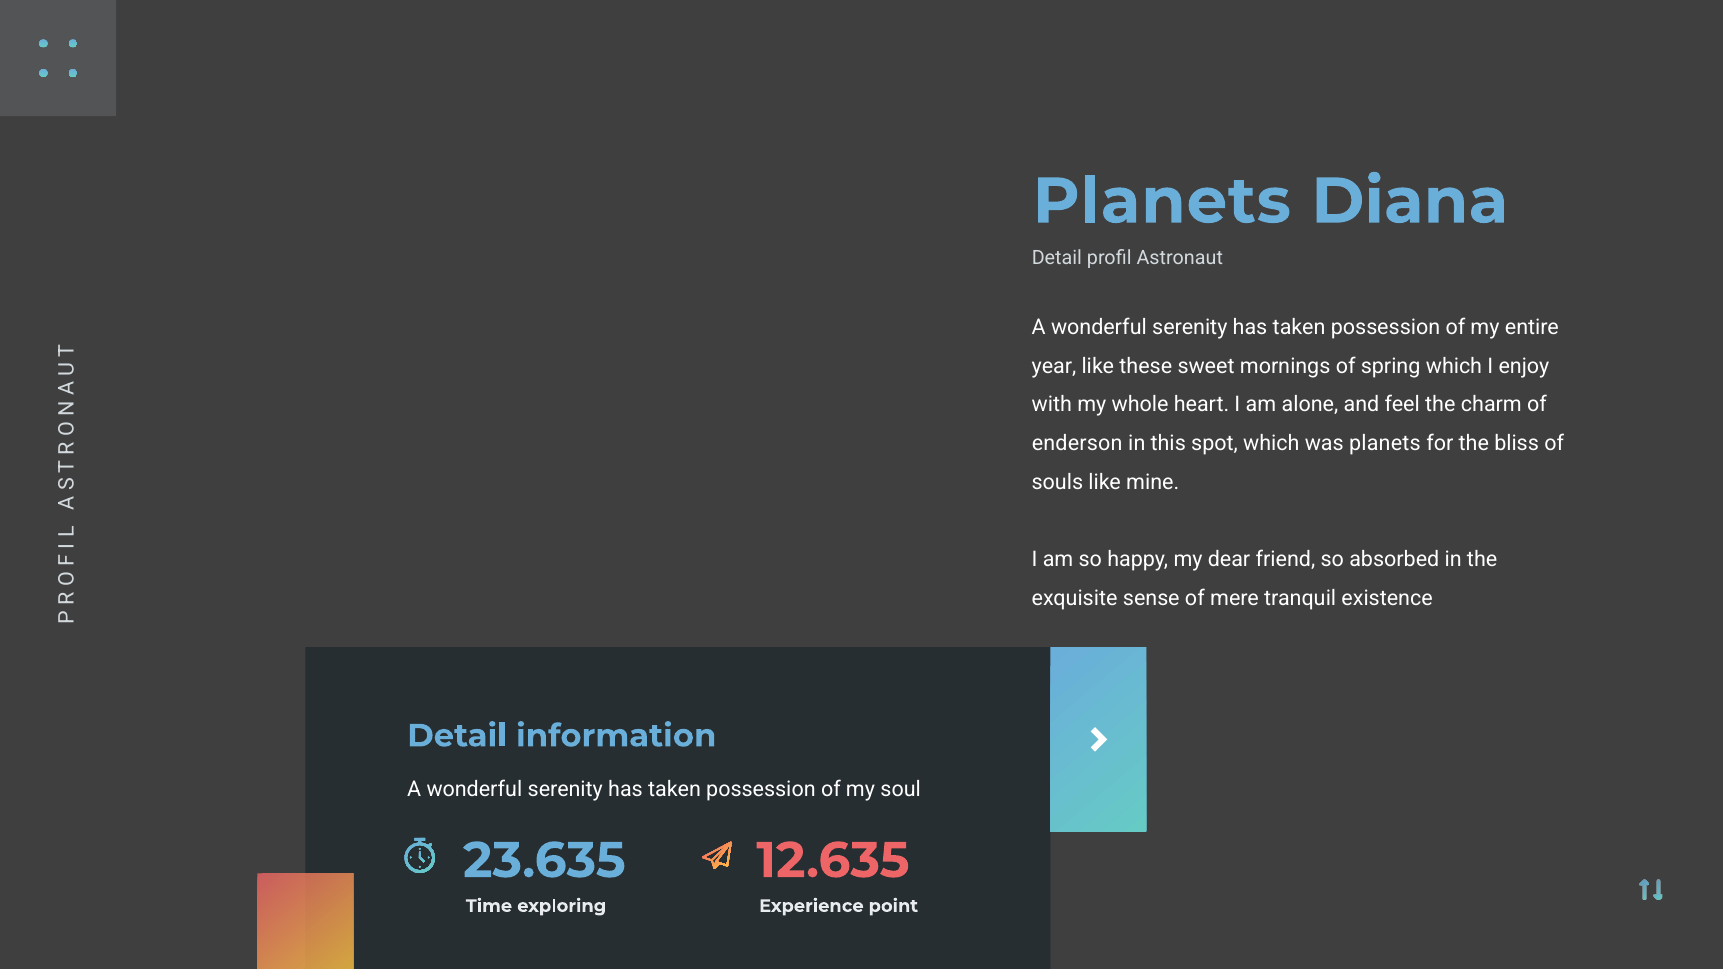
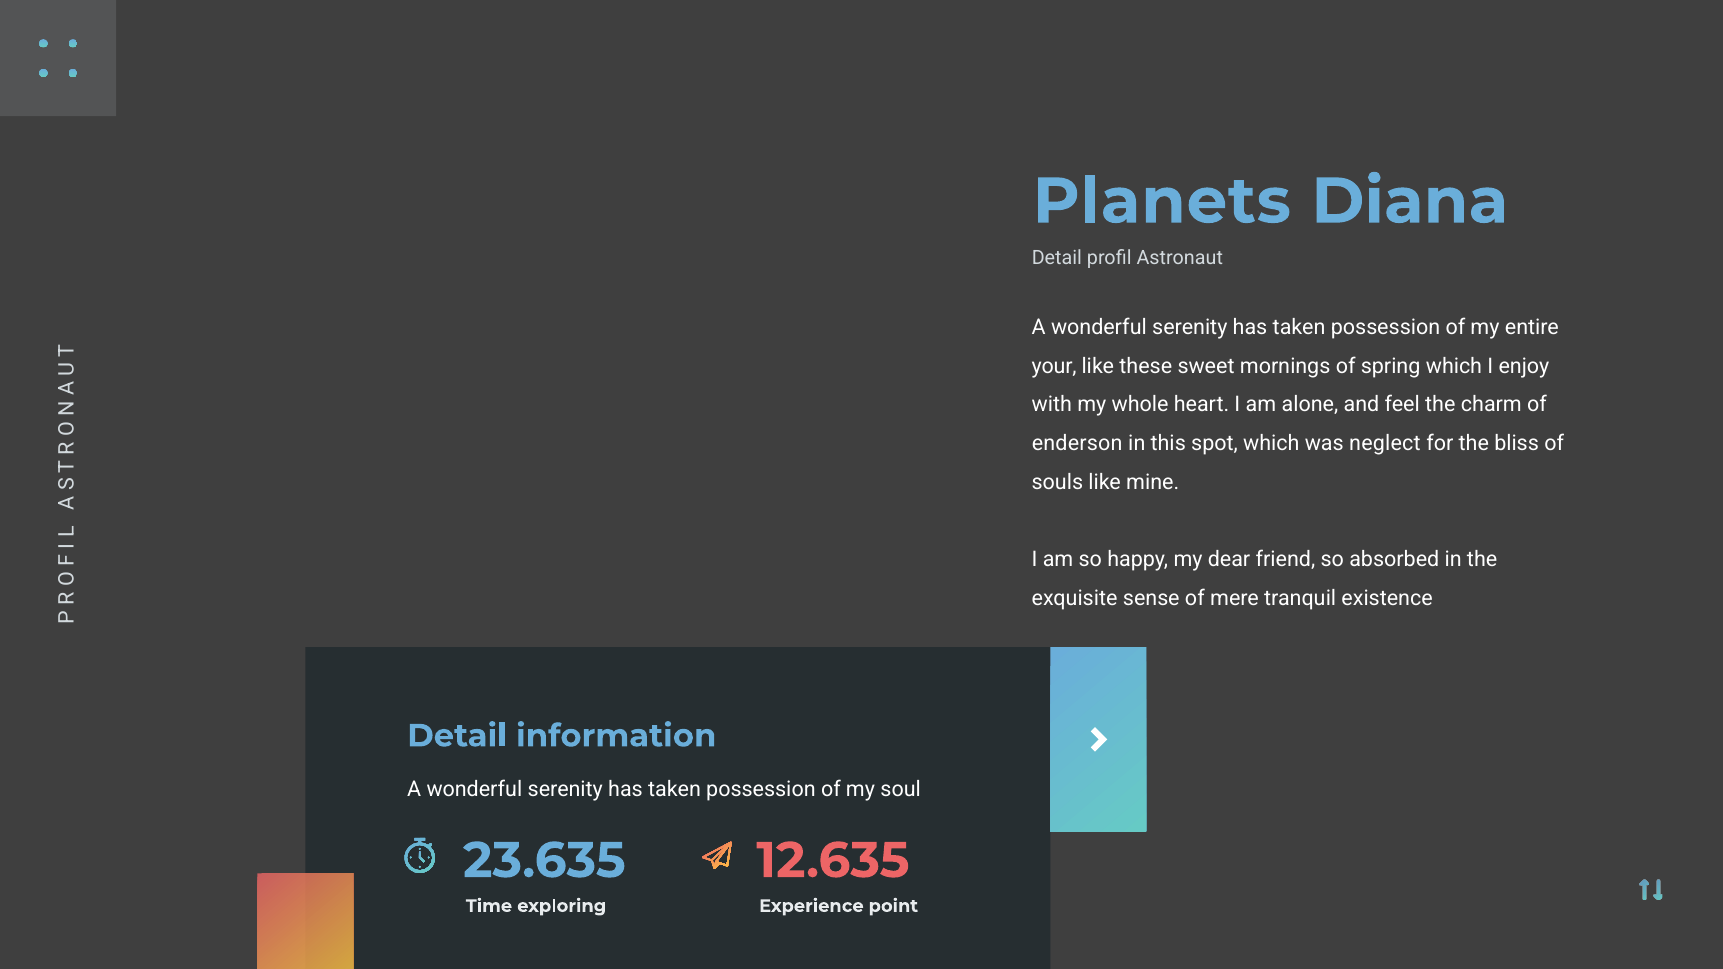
year: year -> your
was planets: planets -> neglect
